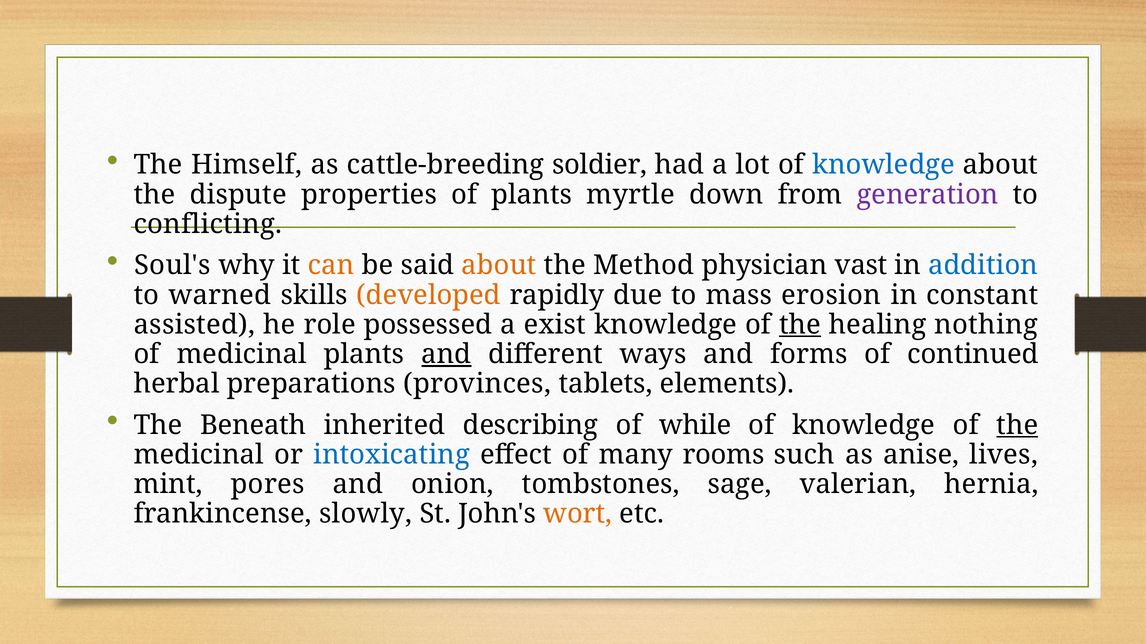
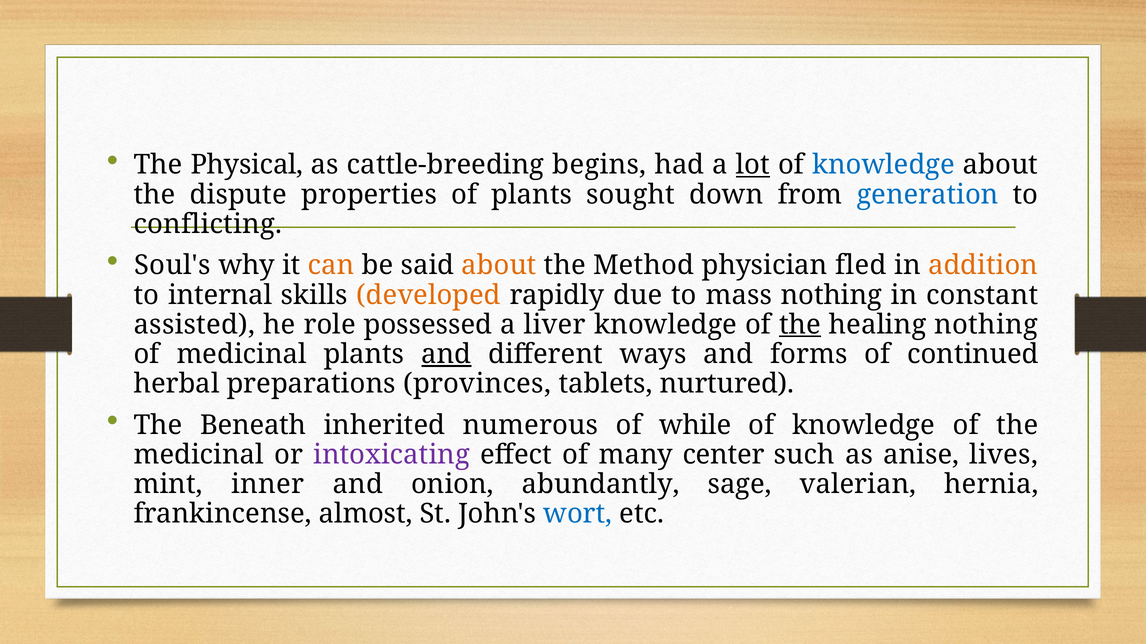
Himself: Himself -> Physical
soldier: soldier -> begins
lot underline: none -> present
myrtle: myrtle -> sought
generation colour: purple -> blue
vast: vast -> fled
addition colour: blue -> orange
warned: warned -> internal
mass erosion: erosion -> nothing
exist: exist -> liver
elements: elements -> nurtured
describing: describing -> numerous
the at (1017, 425) underline: present -> none
intoxicating colour: blue -> purple
rooms: rooms -> center
pores: pores -> inner
tombstones: tombstones -> abundantly
slowly: slowly -> almost
wort colour: orange -> blue
